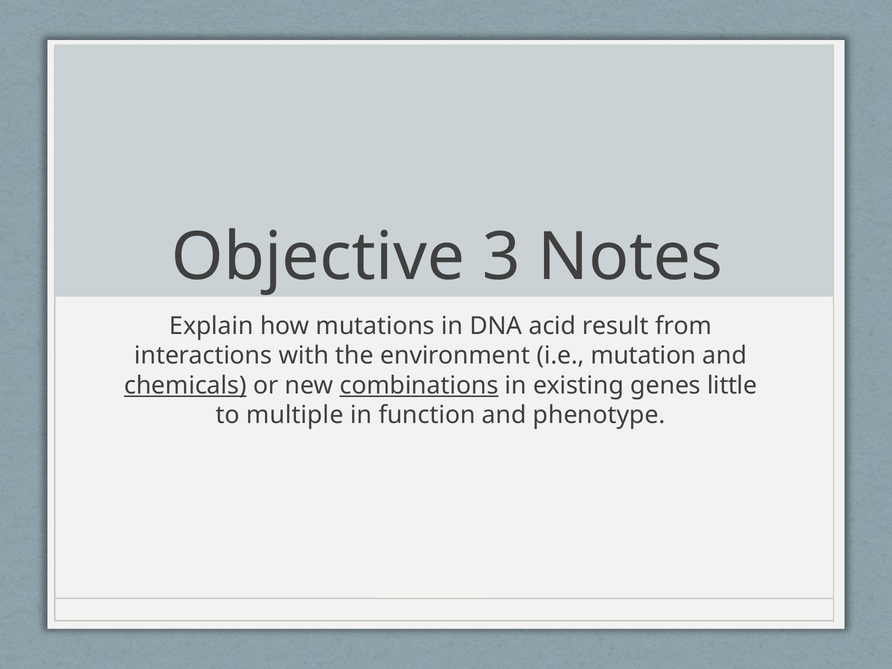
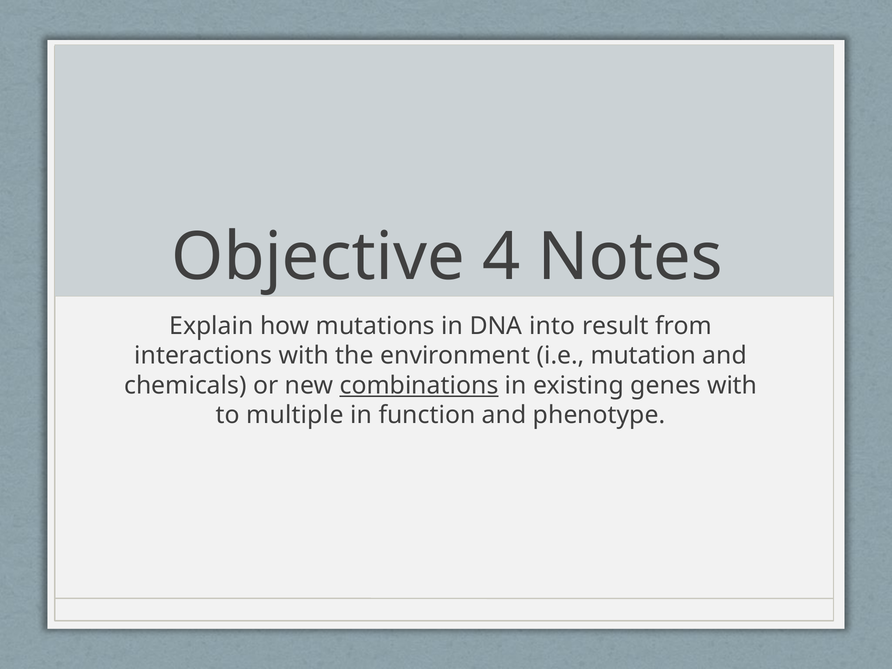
3: 3 -> 4
acid: acid -> into
chemicals underline: present -> none
genes little: little -> with
